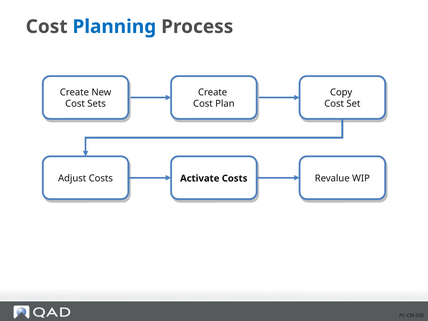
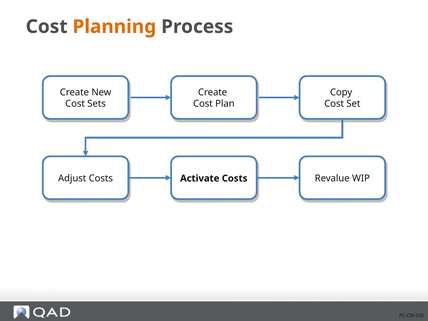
Planning colour: blue -> orange
